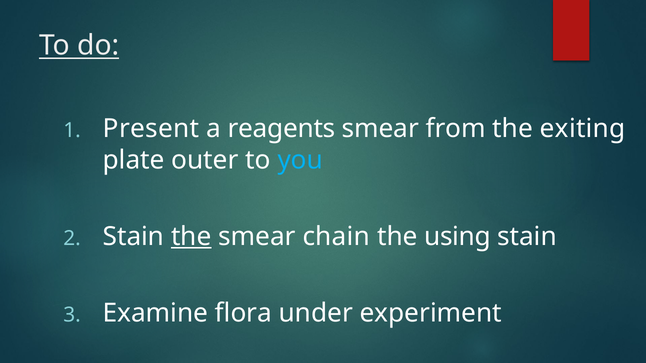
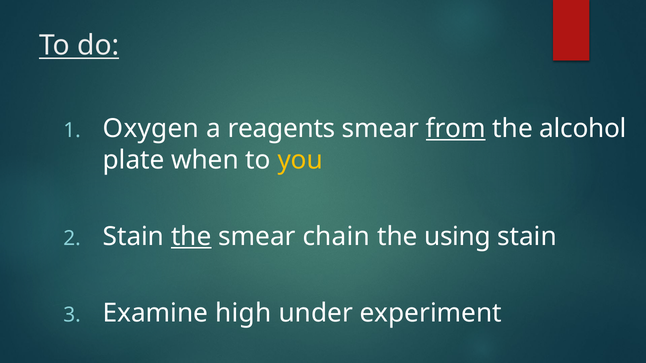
Present: Present -> Oxygen
from underline: none -> present
exiting: exiting -> alcohol
outer: outer -> when
you colour: light blue -> yellow
flora: flora -> high
